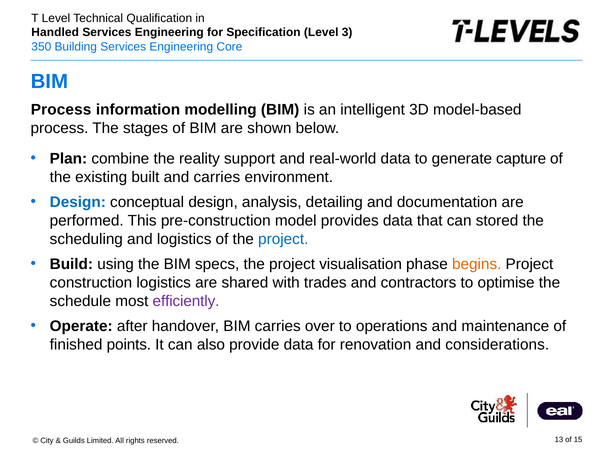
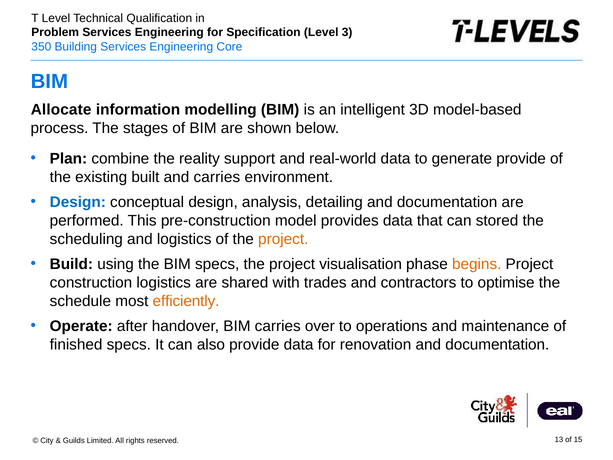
Handled: Handled -> Problem
Process at (61, 110): Process -> Allocate
generate capture: capture -> provide
project at (283, 239) colour: blue -> orange
efficiently colour: purple -> orange
finished points: points -> specs
renovation and considerations: considerations -> documentation
